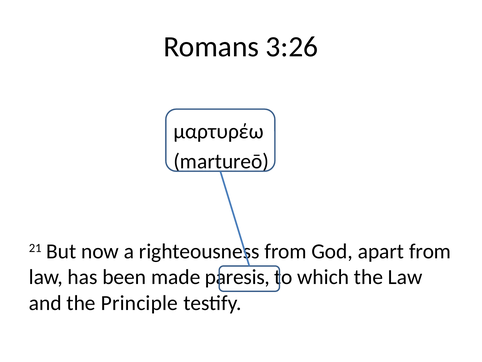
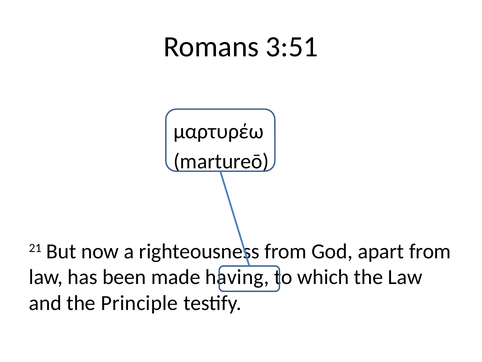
3:26: 3:26 -> 3:51
paresis: paresis -> having
